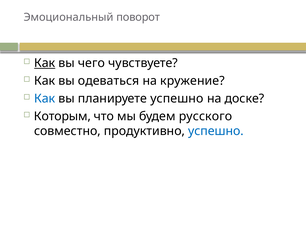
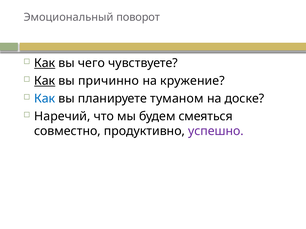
Как at (45, 81) underline: none -> present
одеваться: одеваться -> причинно
планируете успешно: успешно -> туманом
Которым: Которым -> Наречий
русского: русского -> смеяться
успешно at (216, 131) colour: blue -> purple
